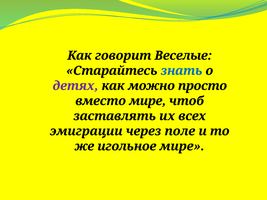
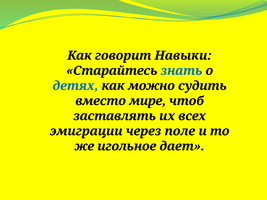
Веселые: Веселые -> Навыки
детях colour: purple -> blue
просто: просто -> судить
игольное мире: мире -> дает
